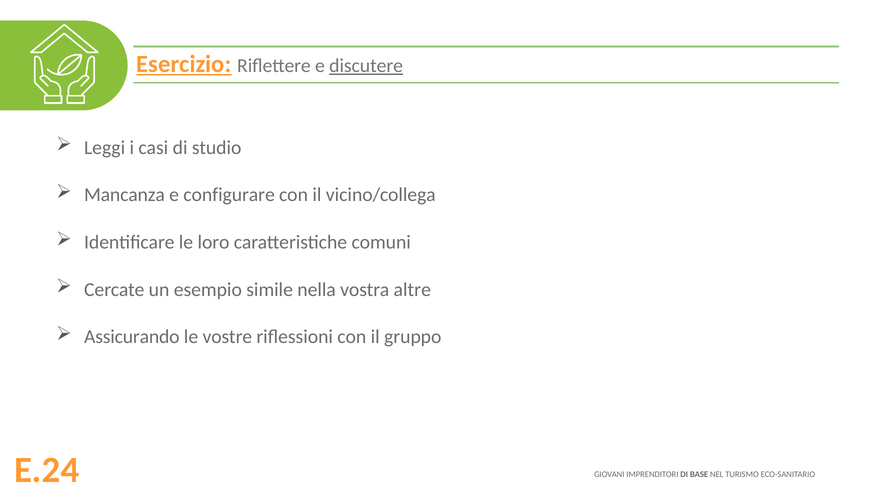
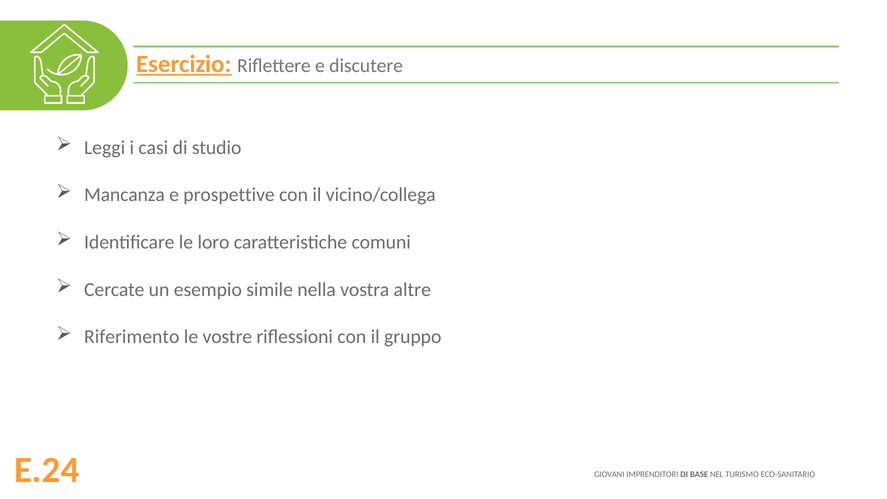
discutere underline: present -> none
configurare: configurare -> prospettive
Assicurando: Assicurando -> Riferimento
